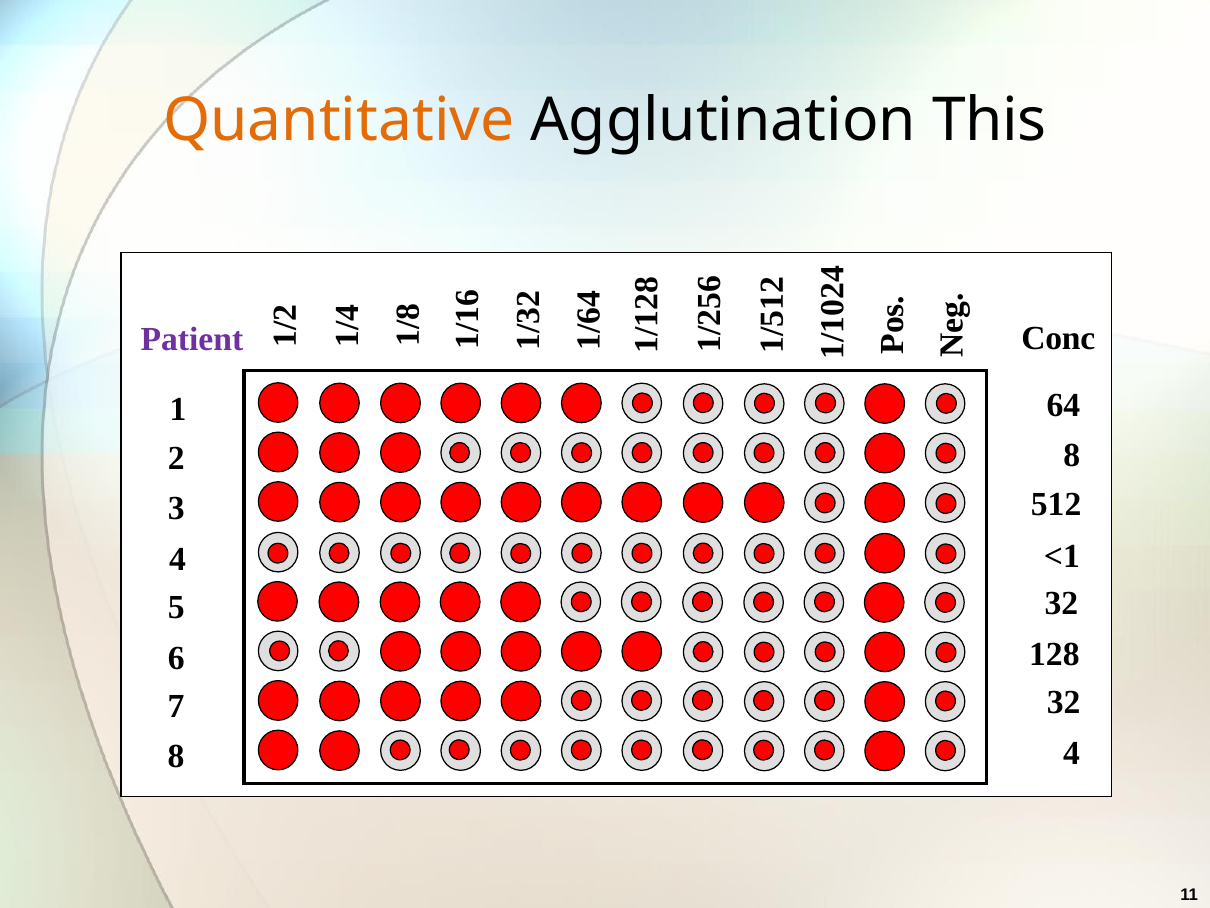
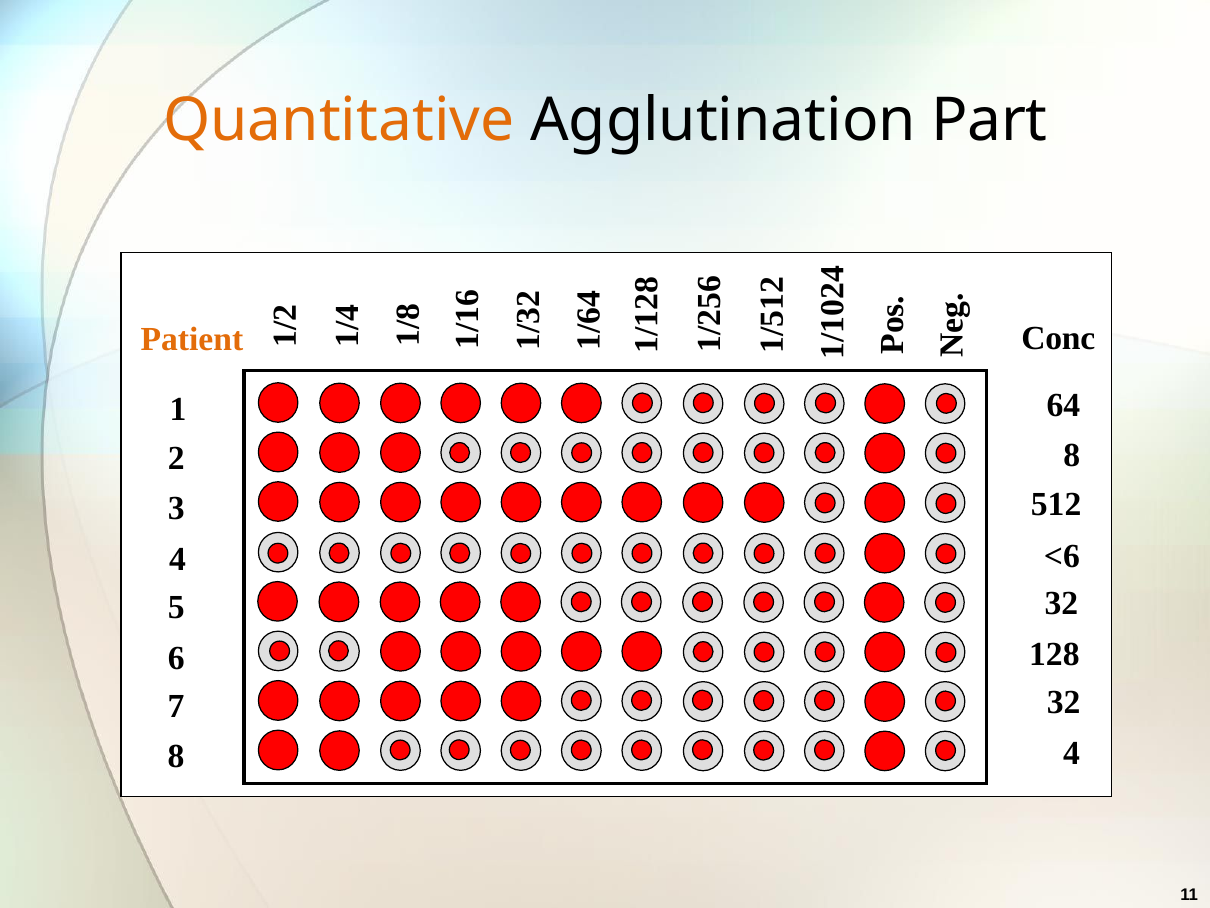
This: This -> Part
Patient colour: purple -> orange
<1: <1 -> <6
